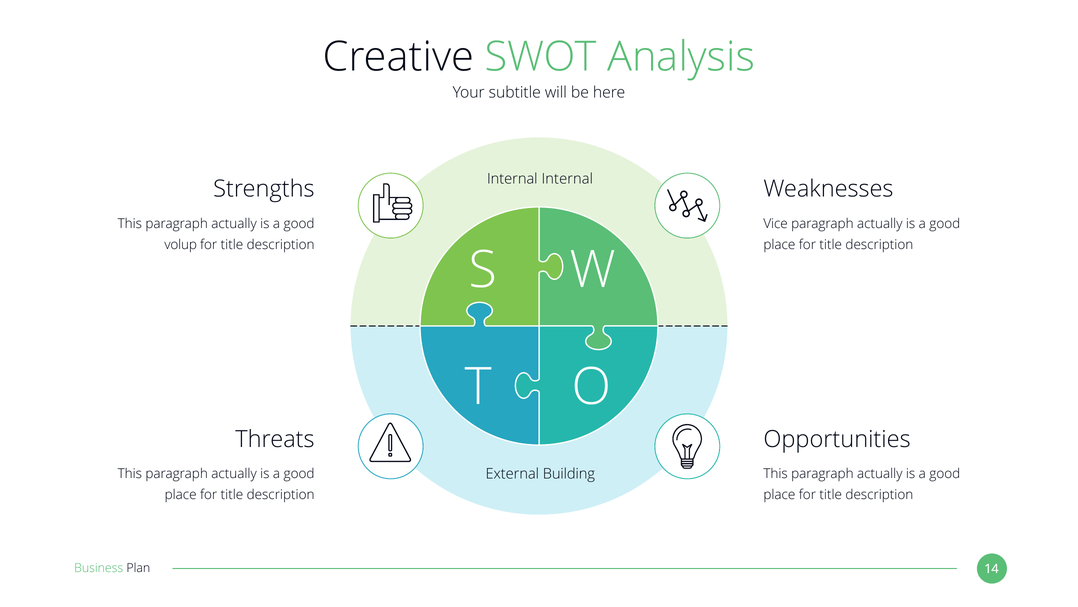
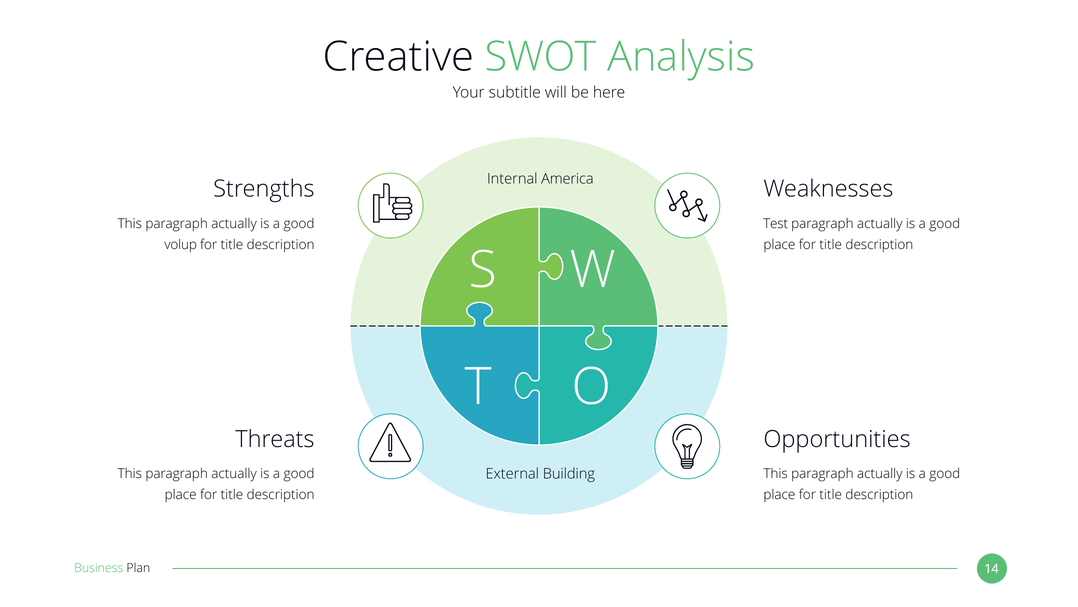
Internal Internal: Internal -> America
Vice: Vice -> Test
